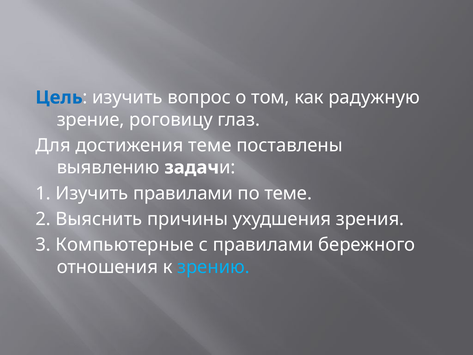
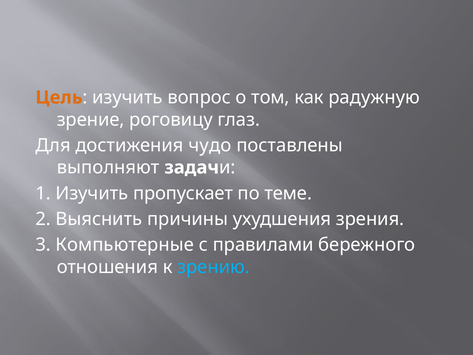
Цель colour: blue -> orange
достижения теме: теме -> чудо
выявлению: выявлению -> выполняют
Изучить правилами: правилами -> пропускает
